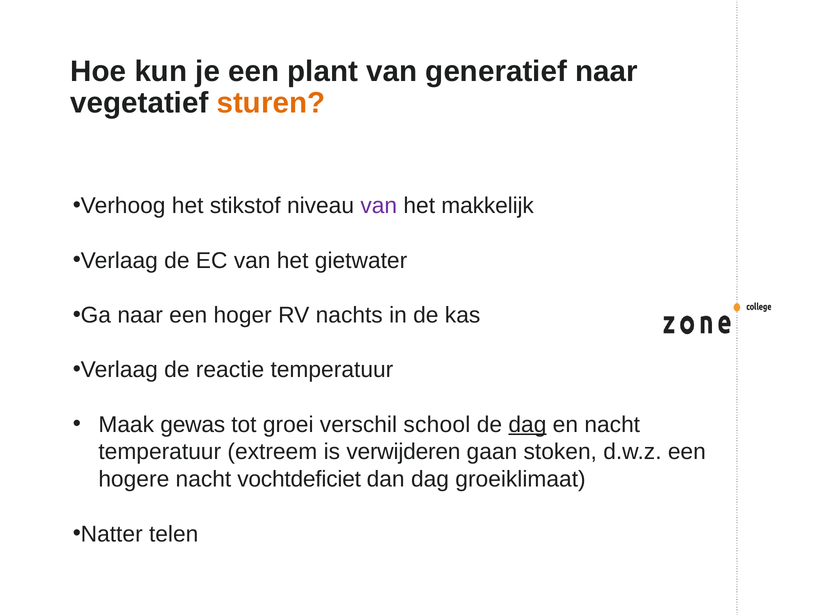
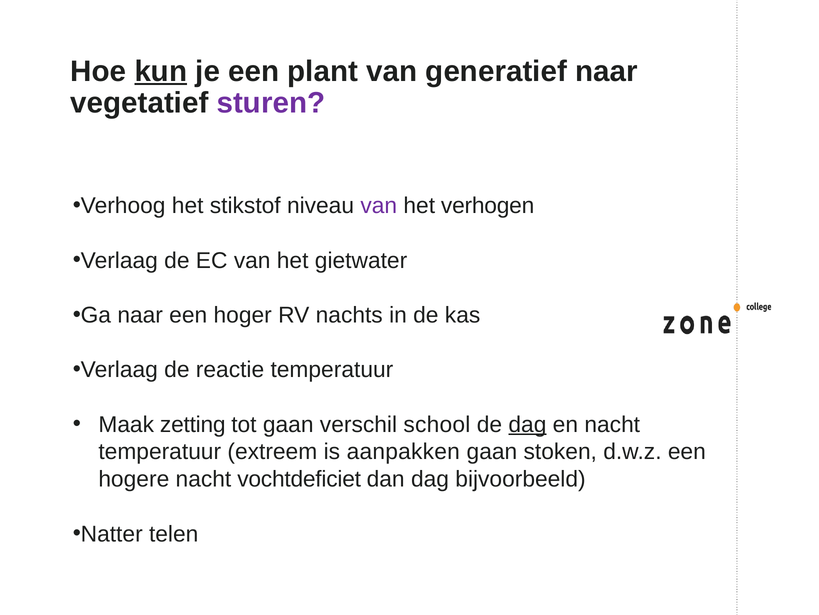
kun underline: none -> present
sturen colour: orange -> purple
makkelijk: makkelijk -> verhogen
gewas: gewas -> zetting
tot groei: groei -> gaan
verwijderen: verwijderen -> aanpakken
groeiklimaat: groeiklimaat -> bijvoorbeeld
